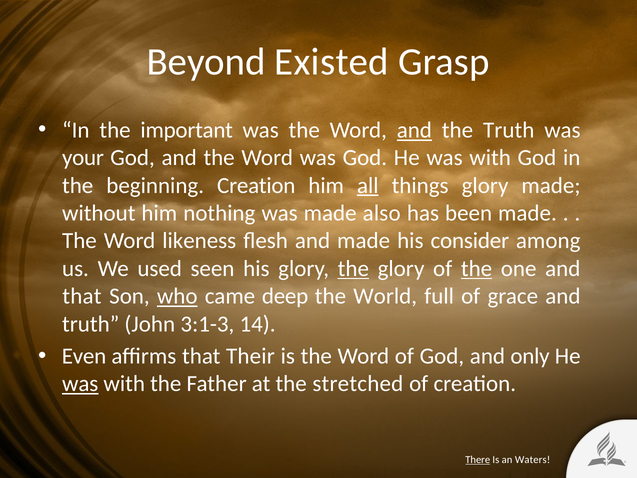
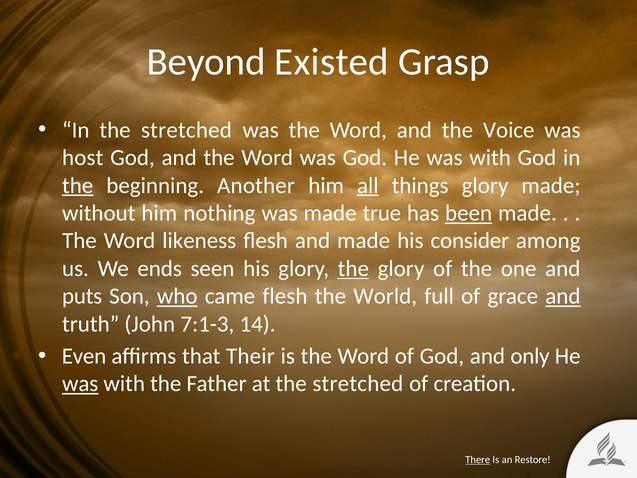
In the important: important -> stretched
and at (414, 130) underline: present -> none
the Truth: Truth -> Voice
your: your -> host
the at (78, 185) underline: none -> present
beginning Creation: Creation -> Another
also: also -> true
been underline: none -> present
used: used -> ends
the at (477, 268) underline: present -> none
that at (82, 296): that -> puts
came deep: deep -> flesh
and at (563, 296) underline: none -> present
3:1-3: 3:1-3 -> 7:1-3
Waters: Waters -> Restore
